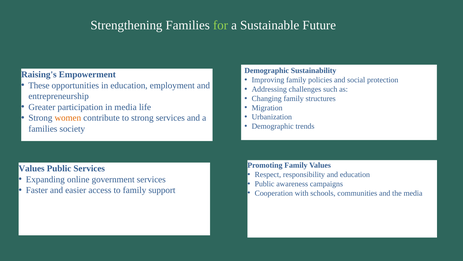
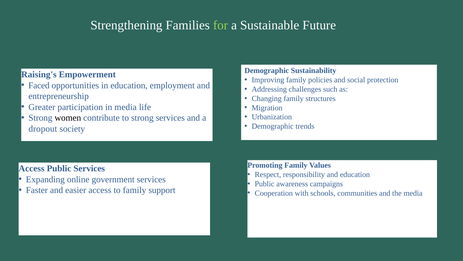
These: These -> Faced
women colour: orange -> black
families at (43, 129): families -> dropout
Values at (32, 168): Values -> Access
